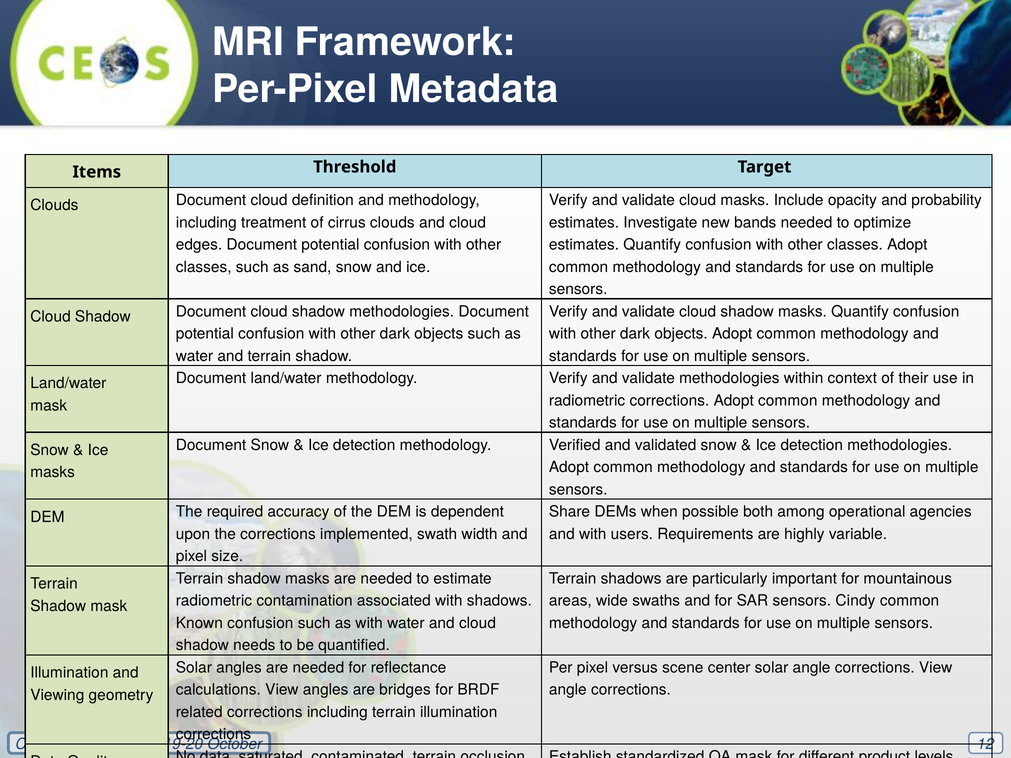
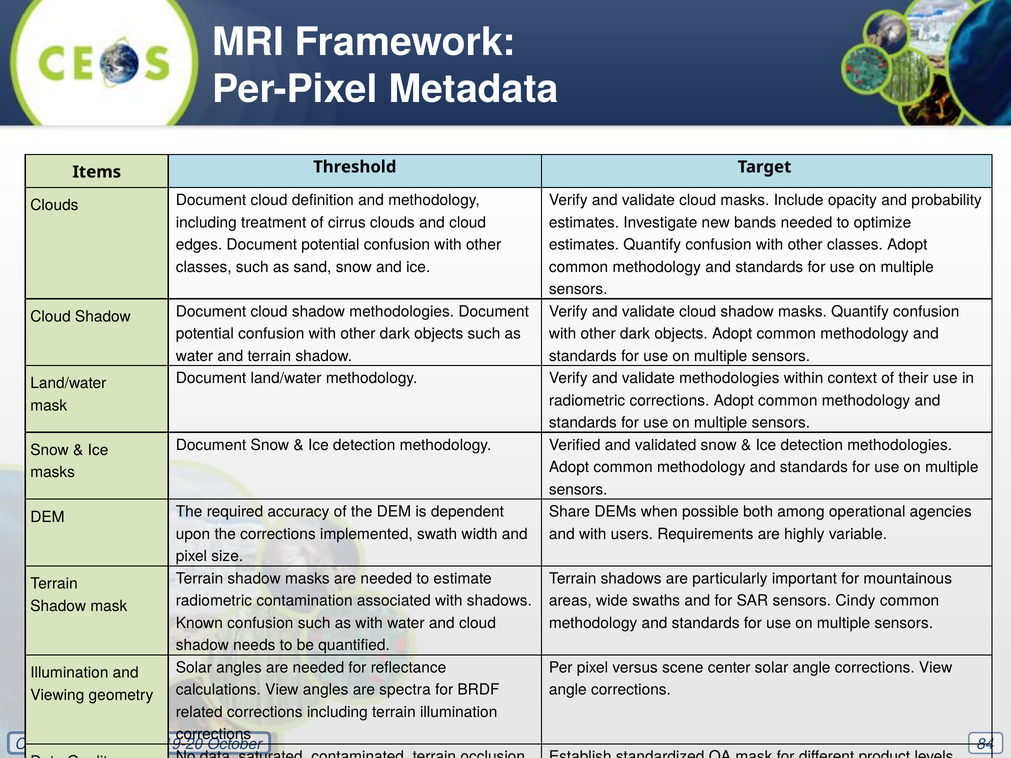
bridges: bridges -> spectra
12: 12 -> 84
